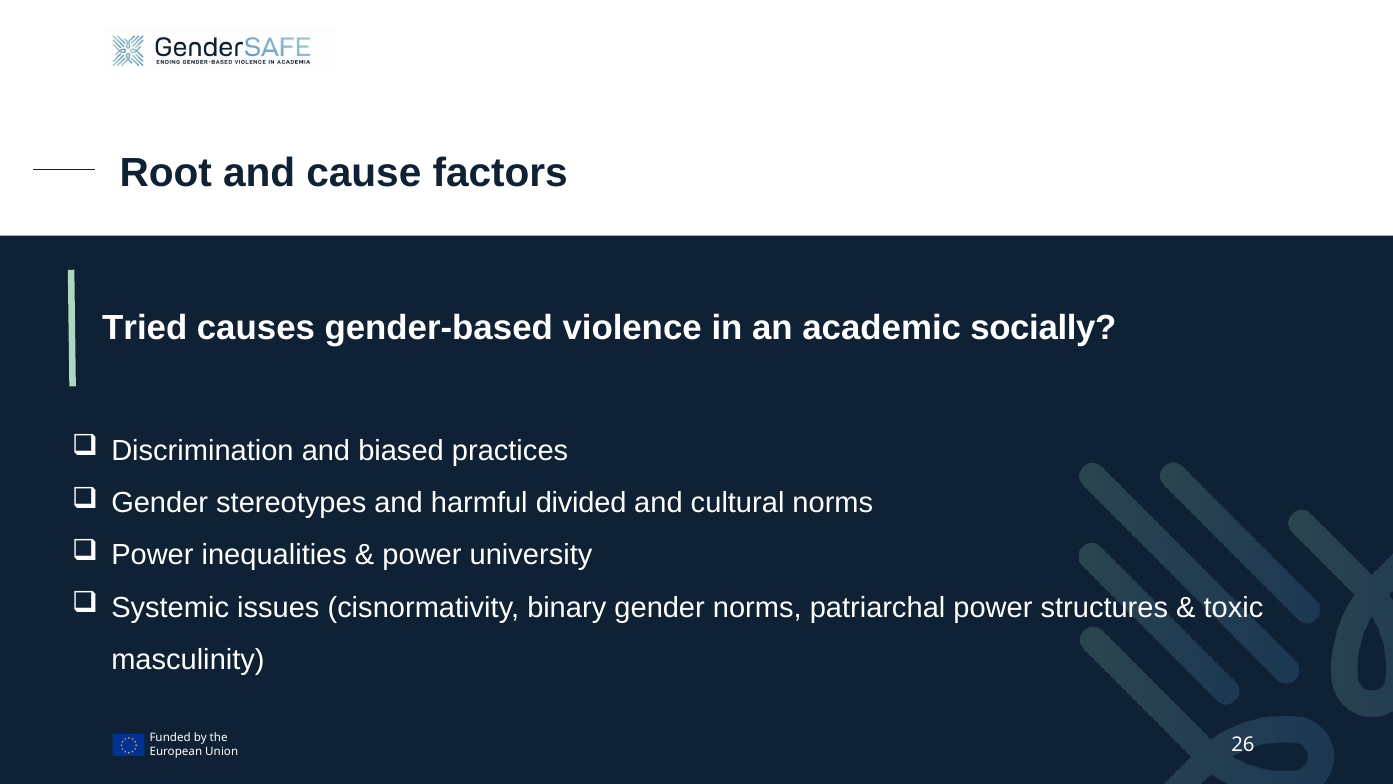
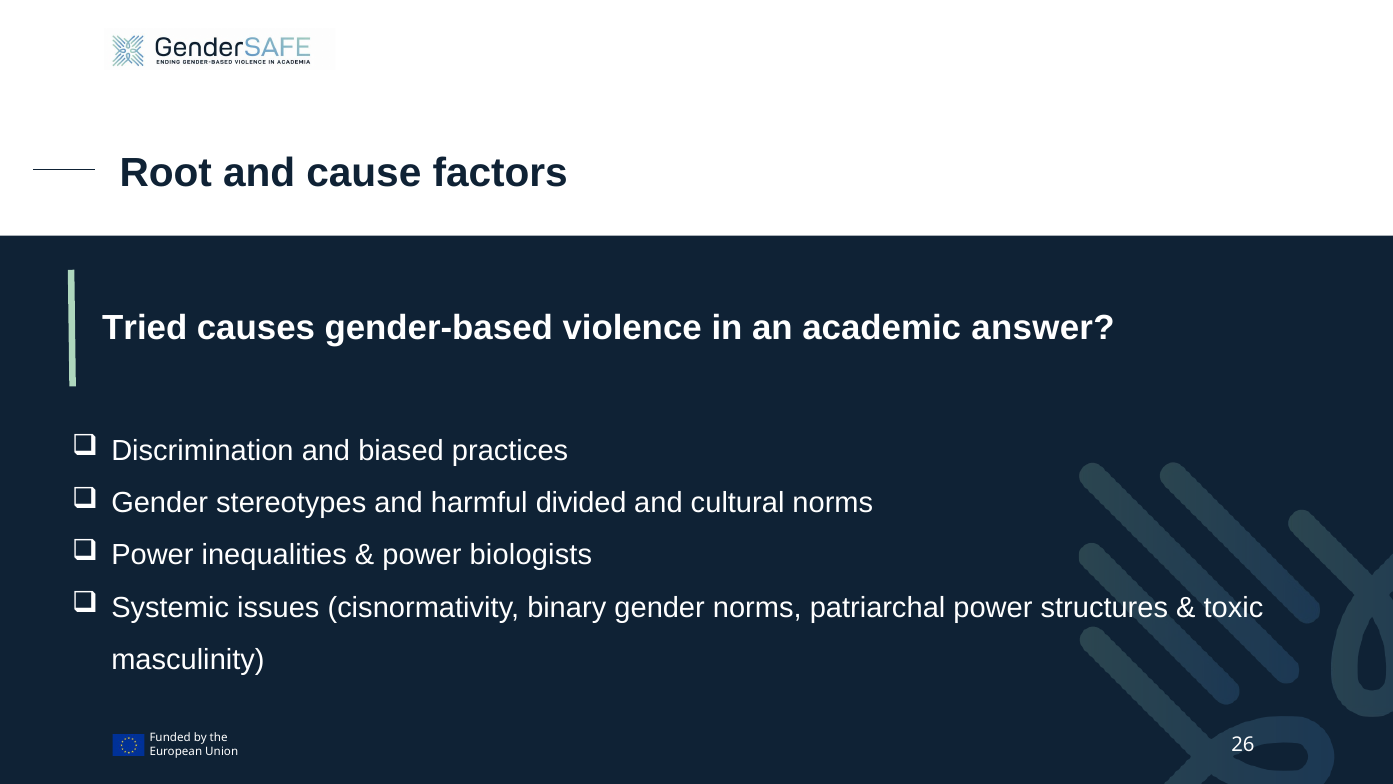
socially: socially -> answer
university: university -> biologists
